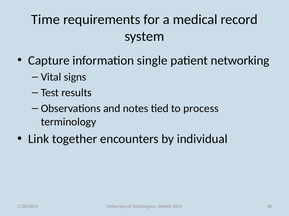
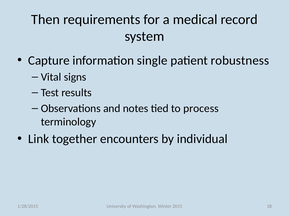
Time: Time -> Then
networking: networking -> robustness
